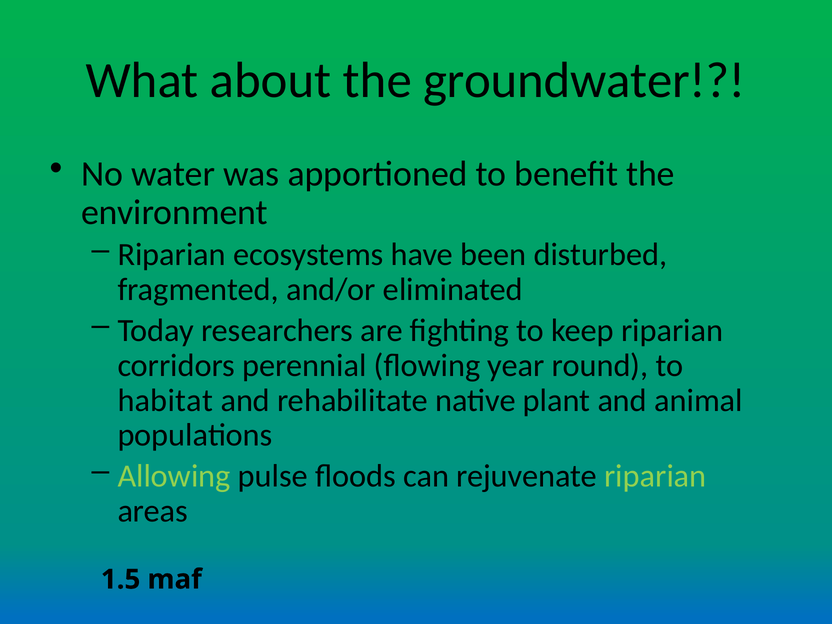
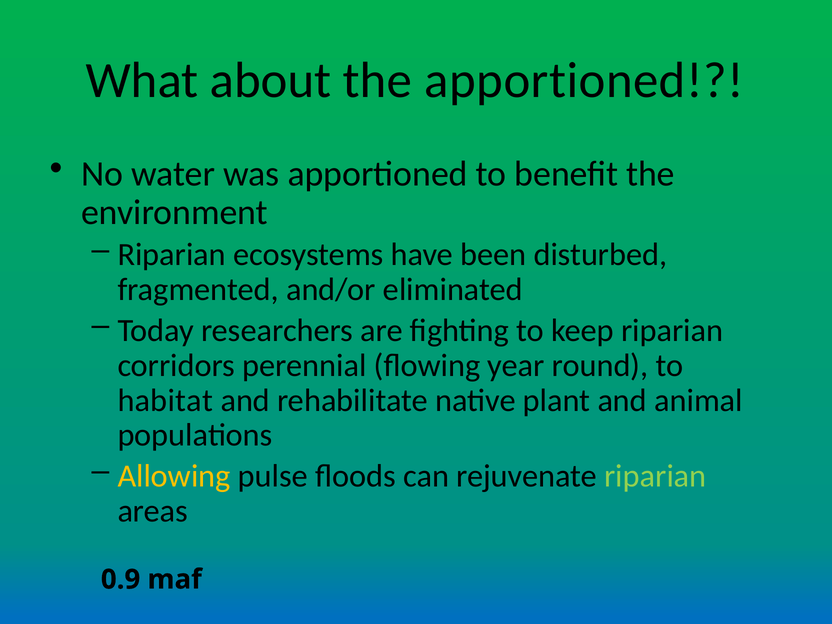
the groundwater: groundwater -> apportioned
Allowing colour: light green -> yellow
1.5: 1.5 -> 0.9
